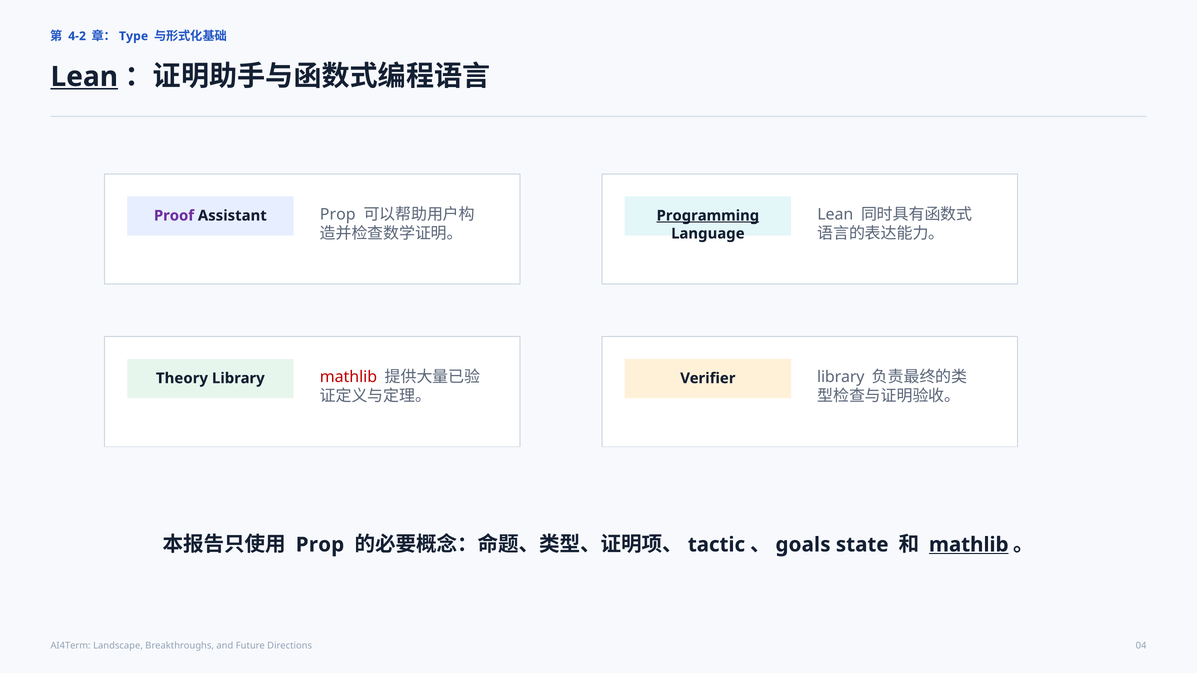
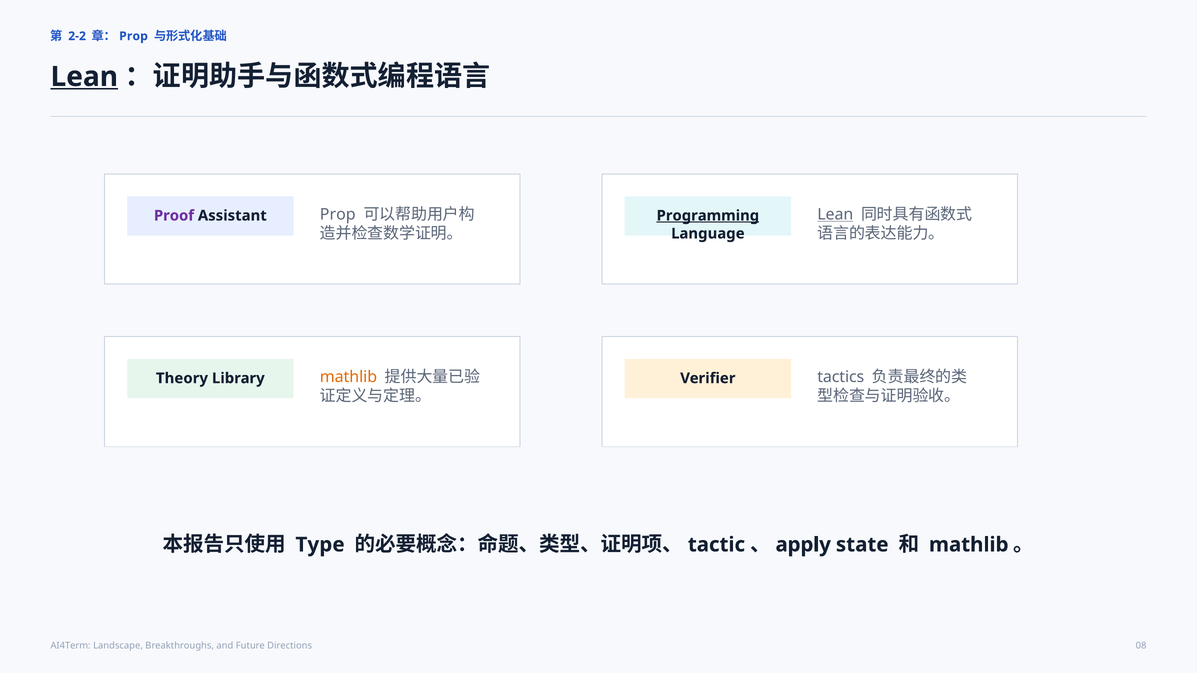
4-2: 4-2 -> 2-2
Type at (134, 36): Type -> Prop
Lean at (835, 214) underline: none -> present
mathlib at (348, 377) colour: red -> orange
Verifier library: library -> tactics
Prop at (320, 545): Prop -> Type
goals: goals -> apply
mathlib at (969, 545) underline: present -> none
04: 04 -> 08
